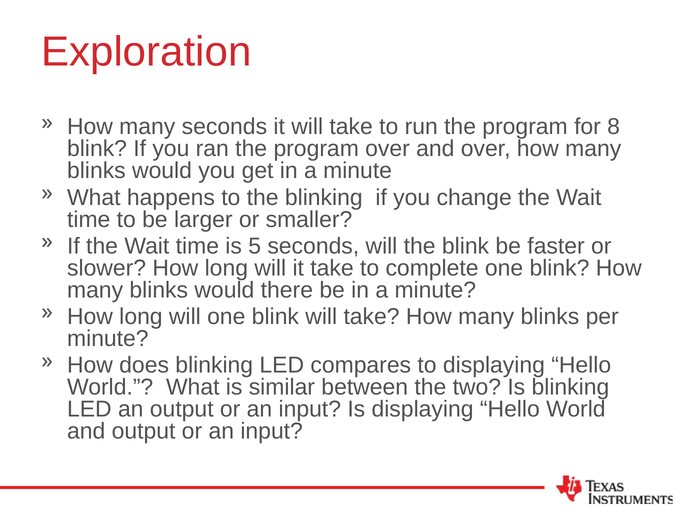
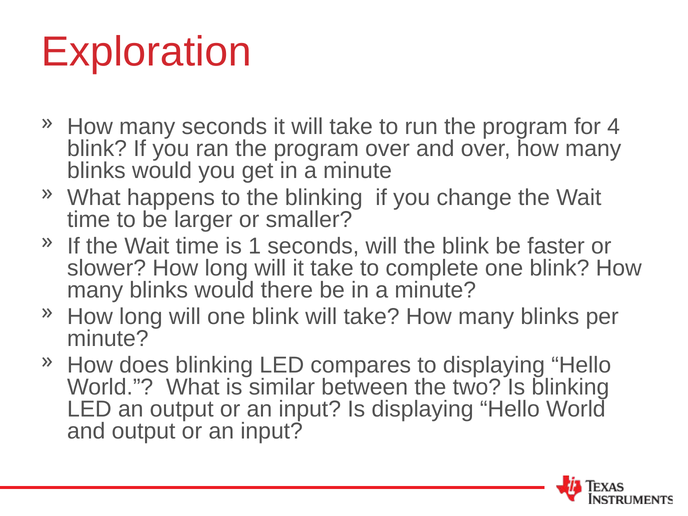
8: 8 -> 4
5: 5 -> 1
